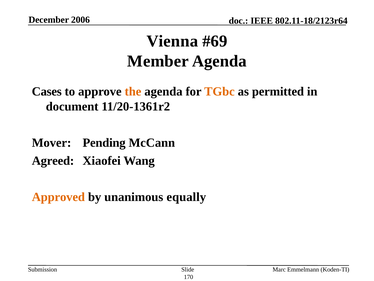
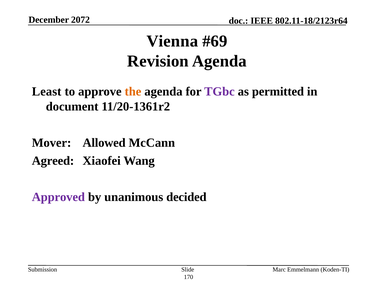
2006: 2006 -> 2072
Member: Member -> Revision
Cases: Cases -> Least
TGbc colour: orange -> purple
Pending: Pending -> Allowed
Approved colour: orange -> purple
equally: equally -> decided
